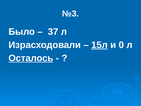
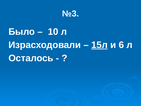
37: 37 -> 10
0: 0 -> 6
Осталось underline: present -> none
